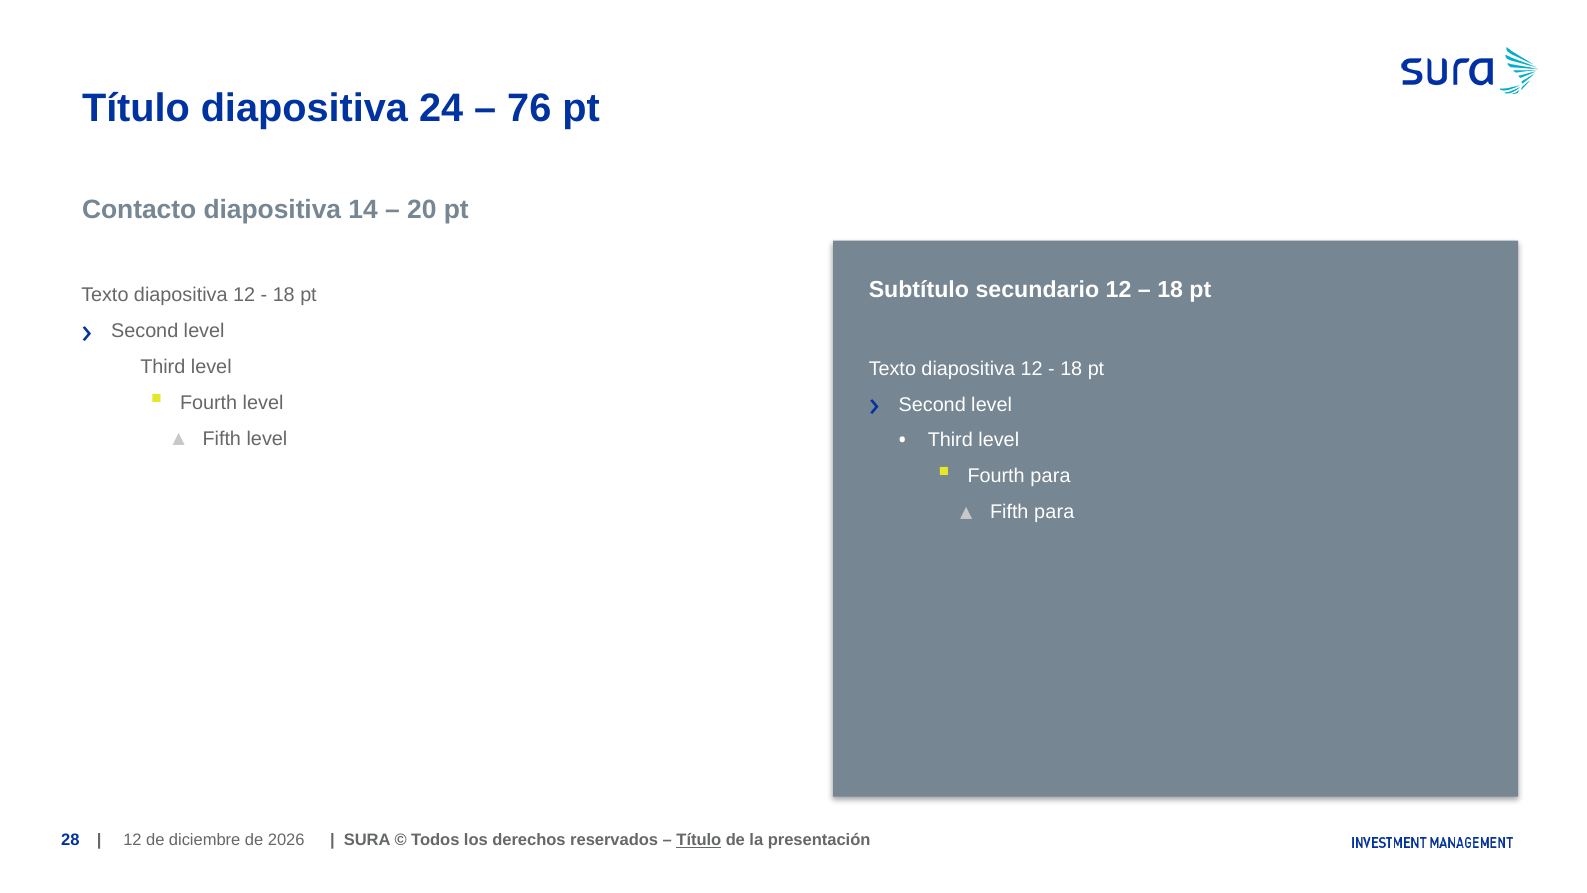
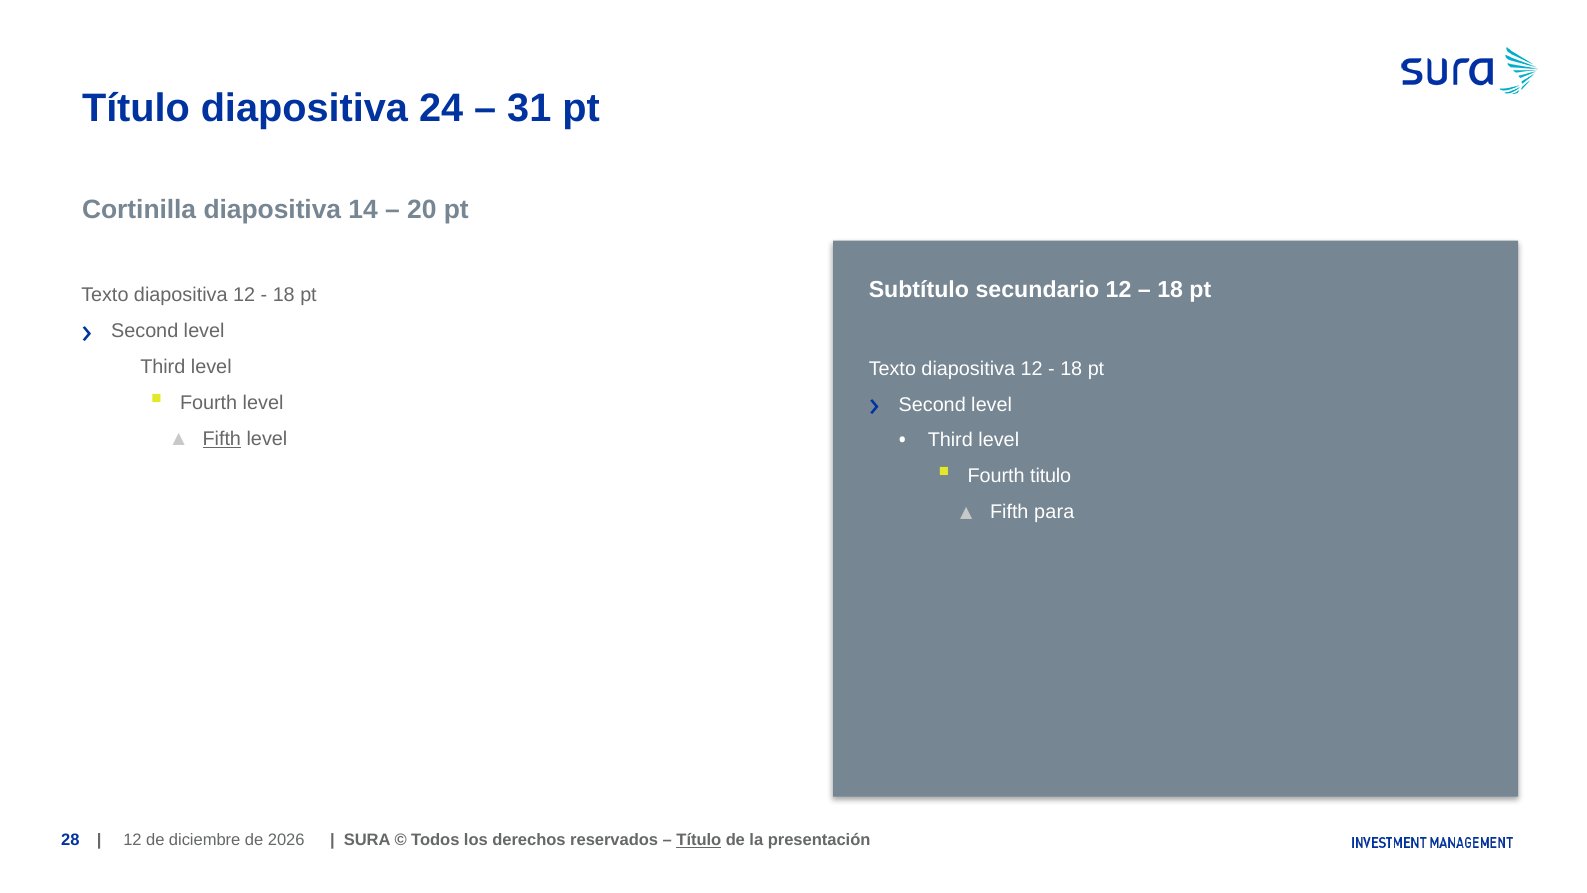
76: 76 -> 31
Contacto: Contacto -> Cortinilla
Fifth at (222, 439) underline: none -> present
Fourth para: para -> titulo
